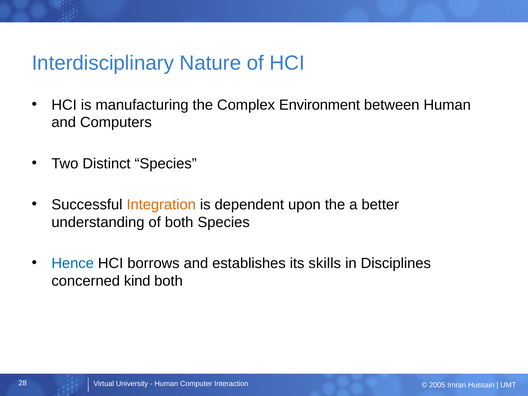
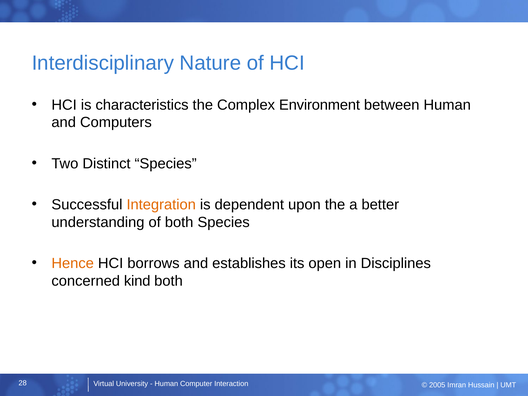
manufacturing: manufacturing -> characteristics
Hence colour: blue -> orange
skills: skills -> open
